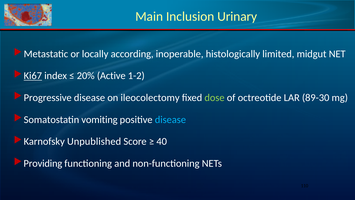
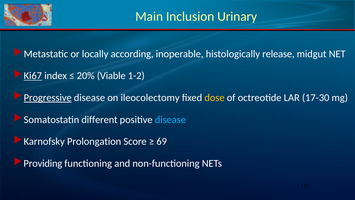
limited: limited -> release
Active: Active -> Viable
Progressive underline: none -> present
dose colour: light green -> yellow
89-30: 89-30 -> 17-30
vomiting: vomiting -> different
Unpublished: Unpublished -> Prolongation
40: 40 -> 69
